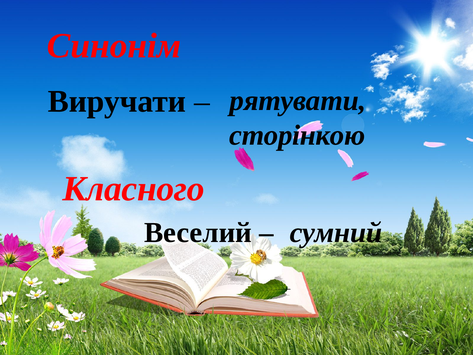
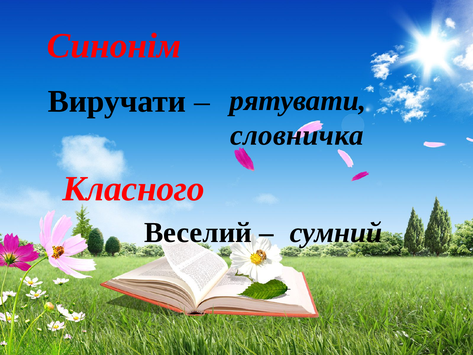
сторінкою: сторінкою -> словничка
